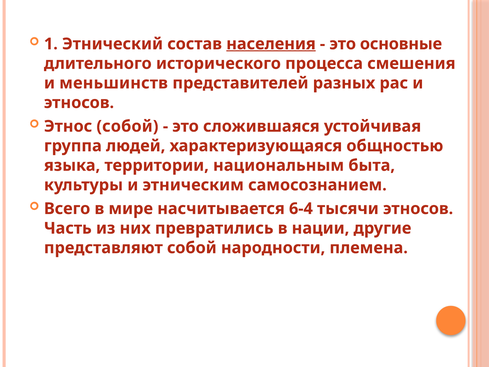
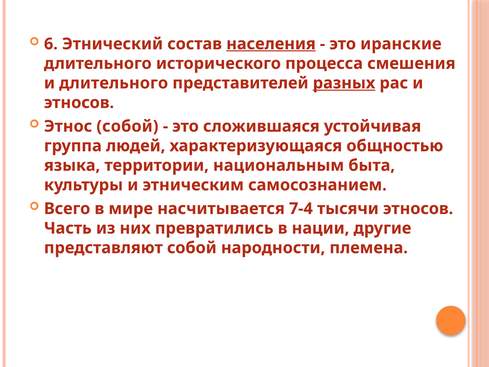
1: 1 -> 6
основные: основные -> иранские
и меньшинств: меньшинств -> длительного
разных underline: none -> present
6-4: 6-4 -> 7-4
